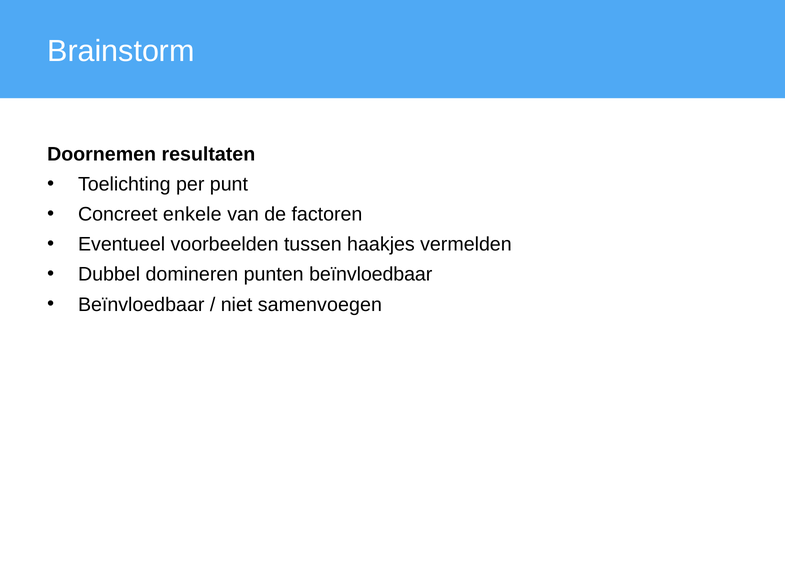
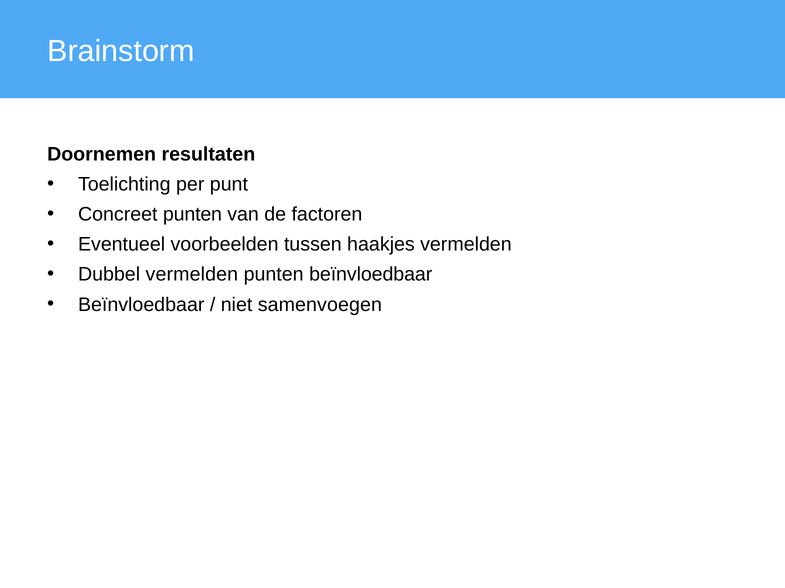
Concreet enkele: enkele -> punten
Dubbel domineren: domineren -> vermelden
